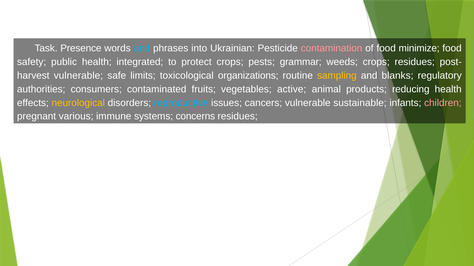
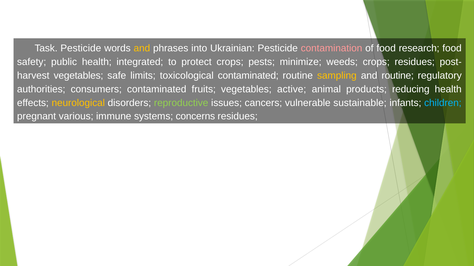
Task Presence: Presence -> Pesticide
and at (142, 49) colour: light blue -> yellow
minimize: minimize -> research
grammar: grammar -> minimize
vulnerable at (78, 76): vulnerable -> vegetables
toxicological organizations: organizations -> contaminated
and blanks: blanks -> routine
reproductive colour: light blue -> light green
children colour: pink -> light blue
